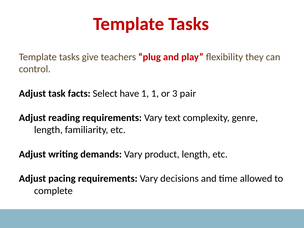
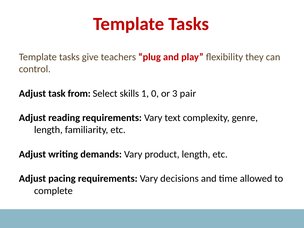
facts: facts -> from
have: have -> skills
1 1: 1 -> 0
